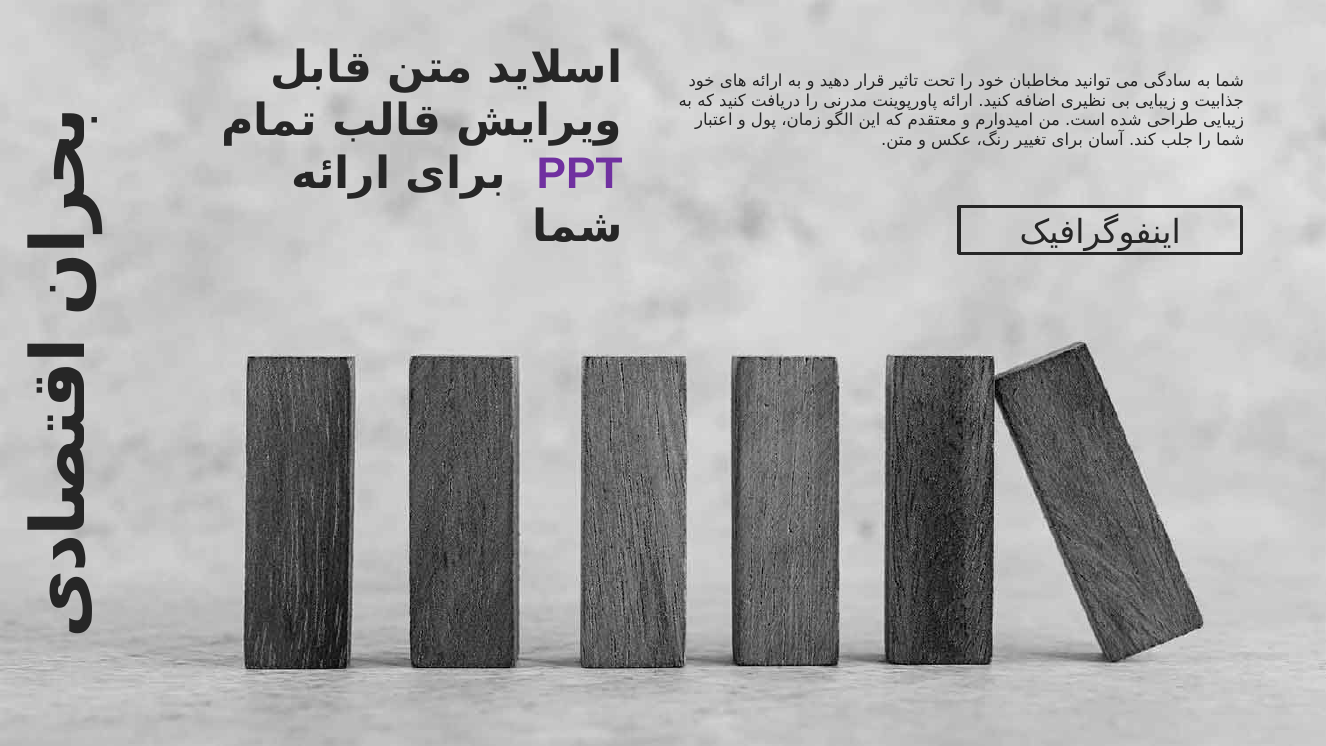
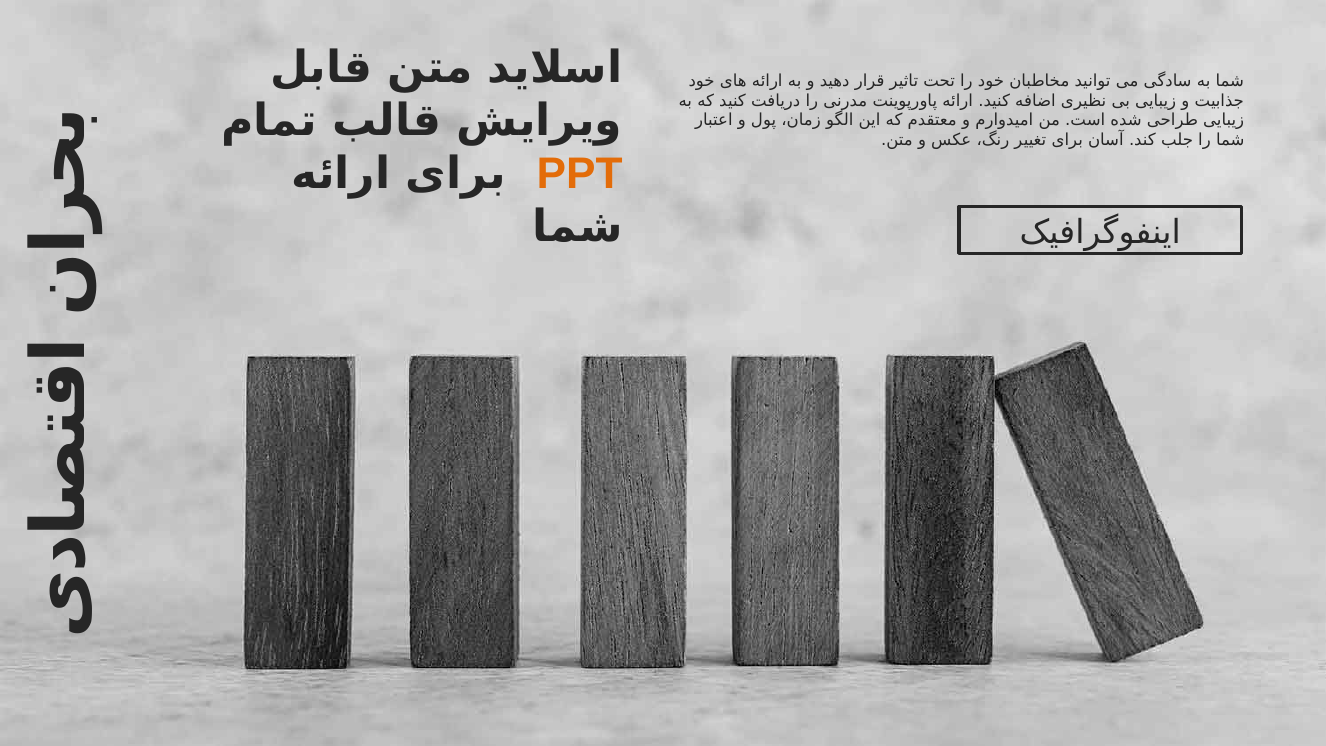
PPT colour: purple -> orange
